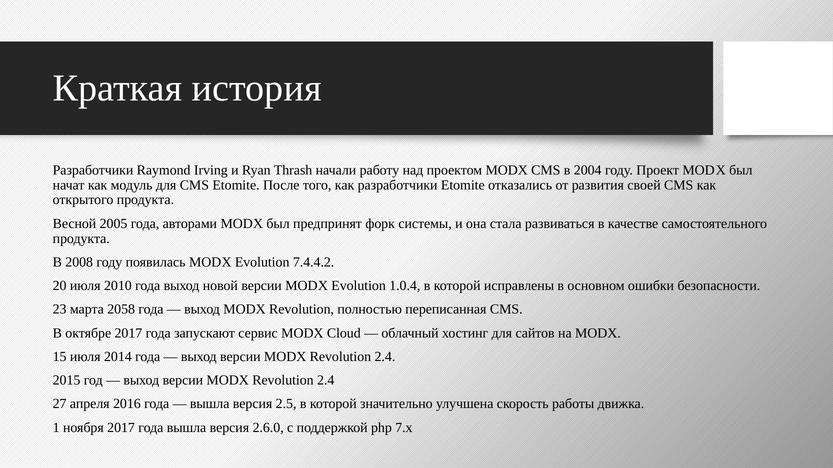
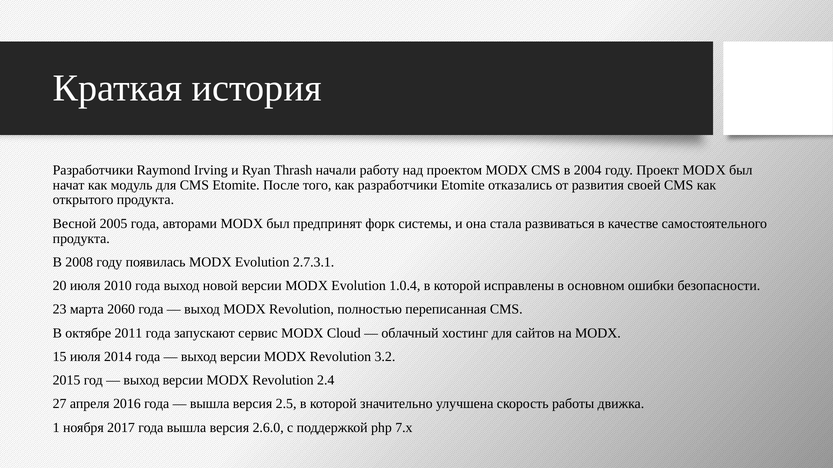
7.4.4.2: 7.4.4.2 -> 2.7.3.1
2058: 2058 -> 2060
октябре 2017: 2017 -> 2011
2.4 at (385, 357): 2.4 -> 3.2
